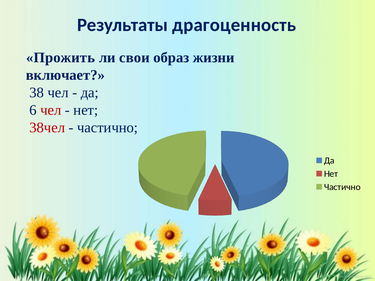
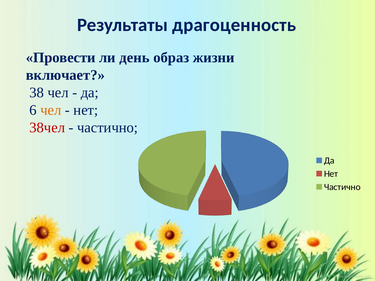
Прожить: Прожить -> Провести
свои: свои -> день
чел at (51, 110) colour: red -> orange
